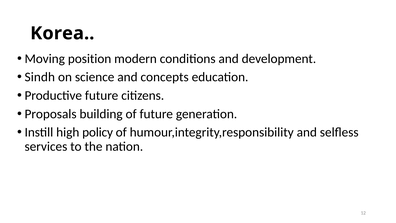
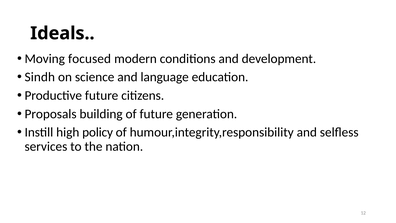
Korea: Korea -> Ideals
position: position -> focused
concepts: concepts -> language
